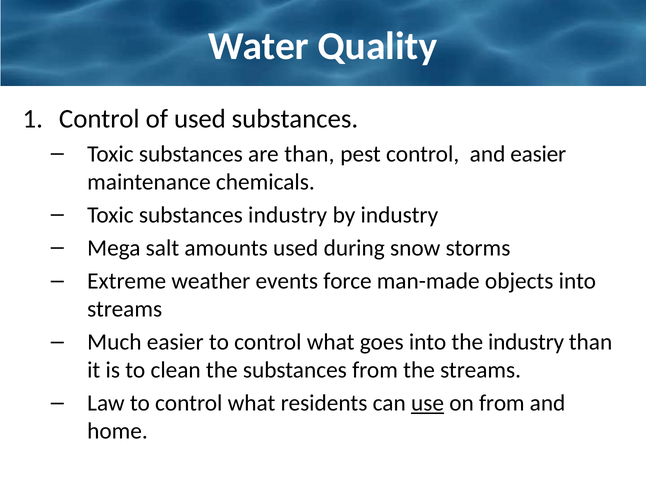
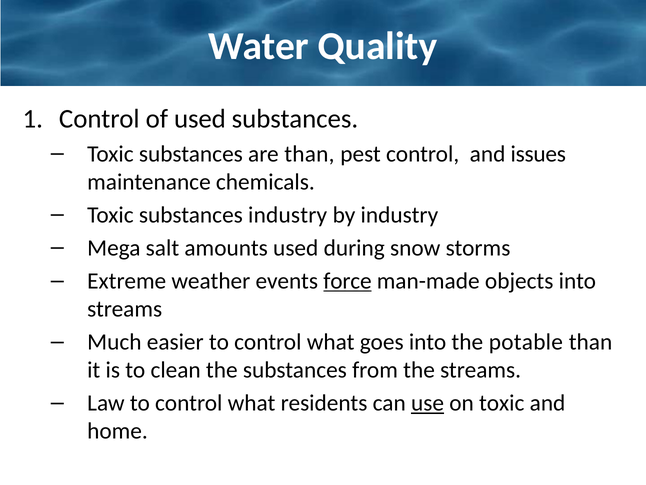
and easier: easier -> issues
force underline: none -> present
the industry: industry -> potable
on from: from -> toxic
